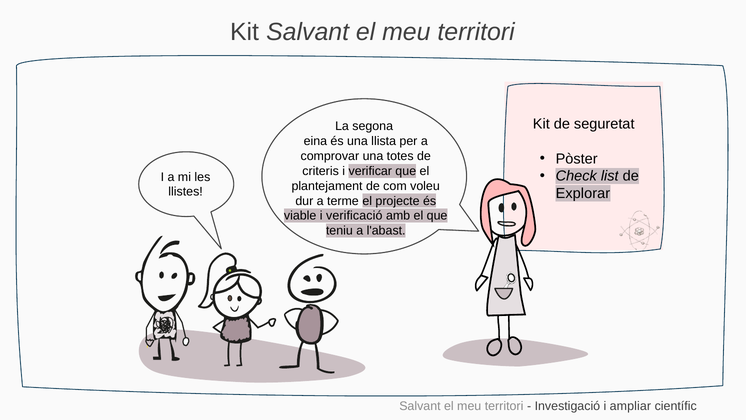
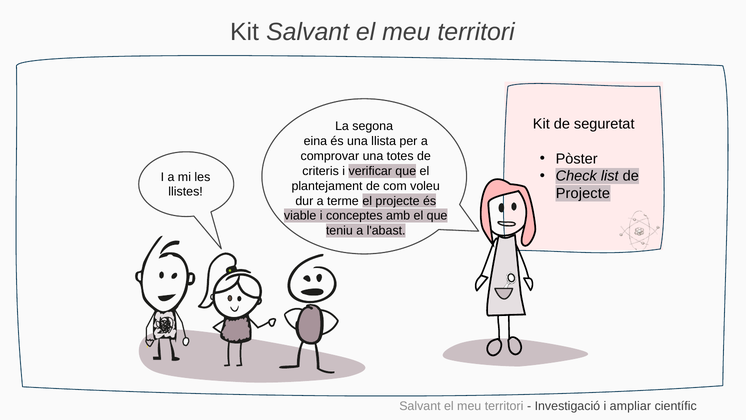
Explorar at (583, 193): Explorar -> Projecte
verificació: verificació -> conceptes
